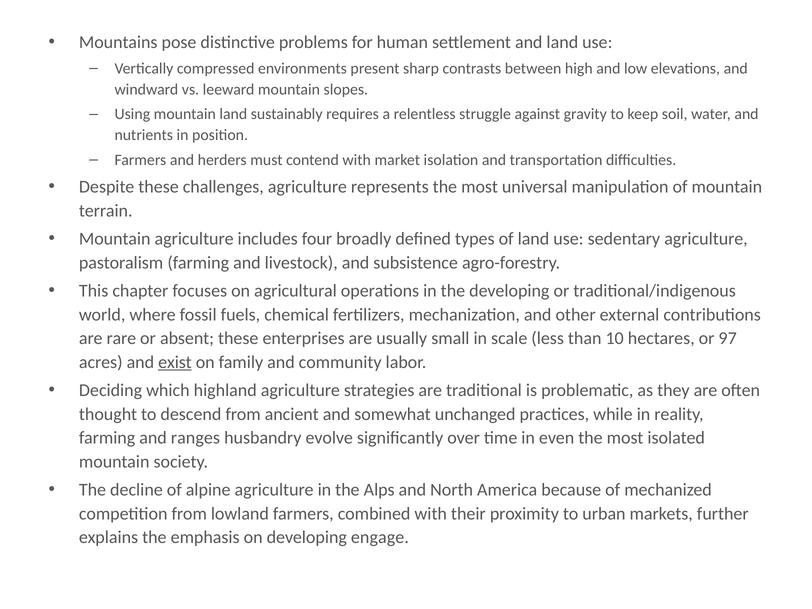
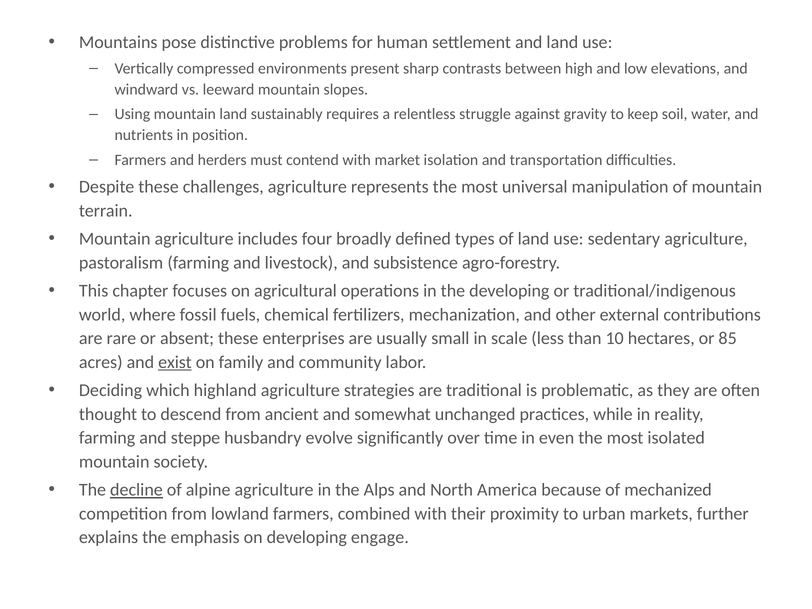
97: 97 -> 85
ranges: ranges -> steppe
decline underline: none -> present
